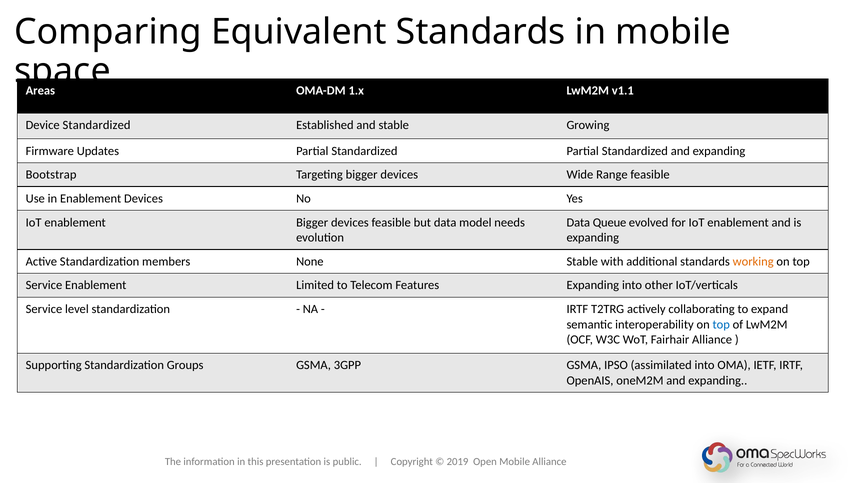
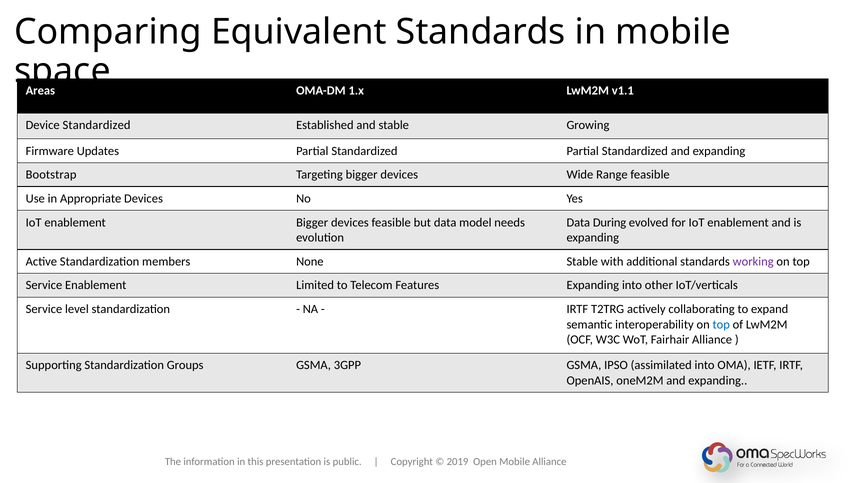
in Enablement: Enablement -> Appropriate
Queue: Queue -> During
working colour: orange -> purple
